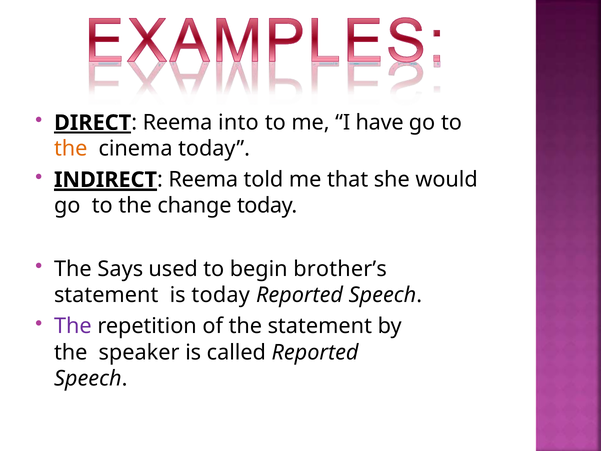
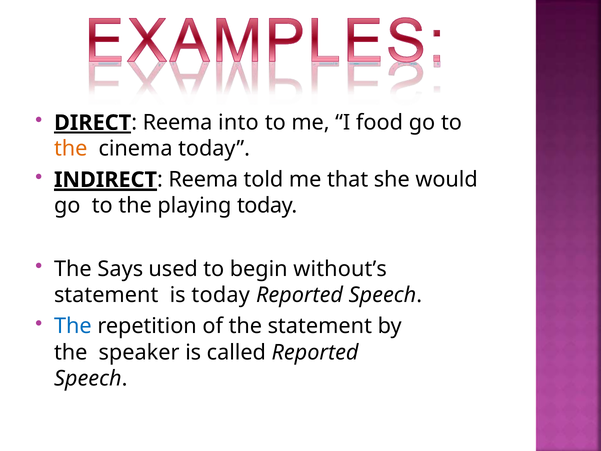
have: have -> food
change: change -> playing
brother’s: brother’s -> without’s
The at (73, 326) colour: purple -> blue
